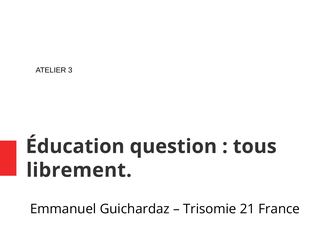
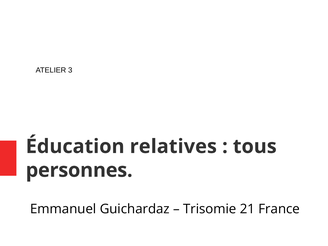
question: question -> relatives
librement: librement -> personnes
